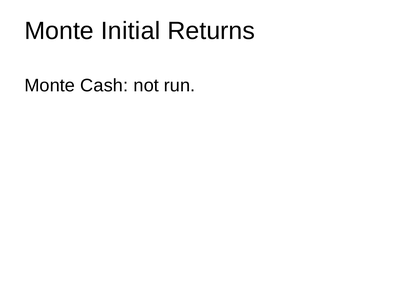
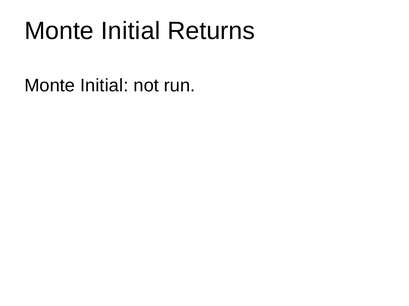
Cash at (104, 86): Cash -> Initial
